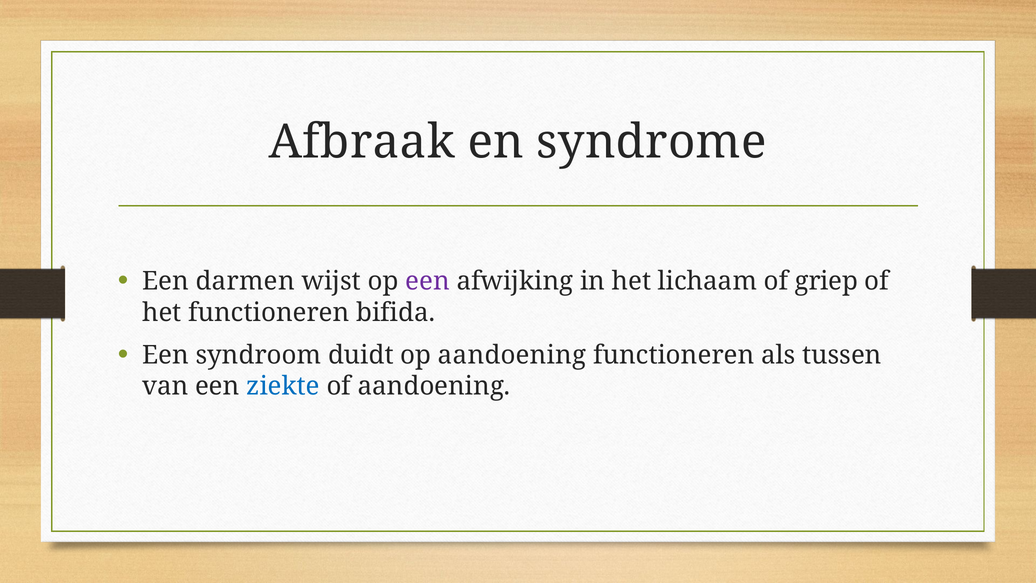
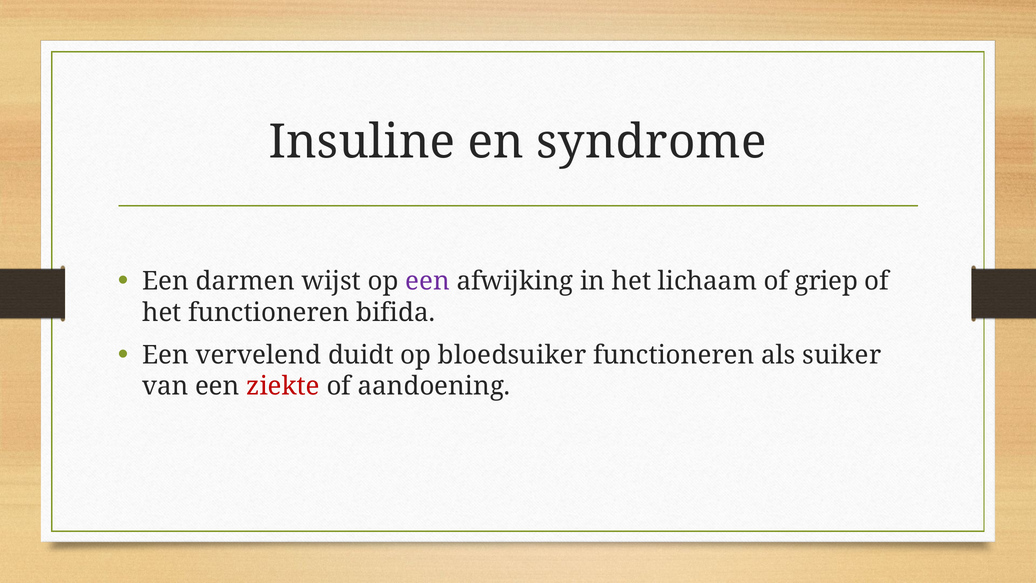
Afbraak: Afbraak -> Insuline
syndroom: syndroom -> vervelend
op aandoening: aandoening -> bloedsuiker
tussen: tussen -> suiker
ziekte colour: blue -> red
